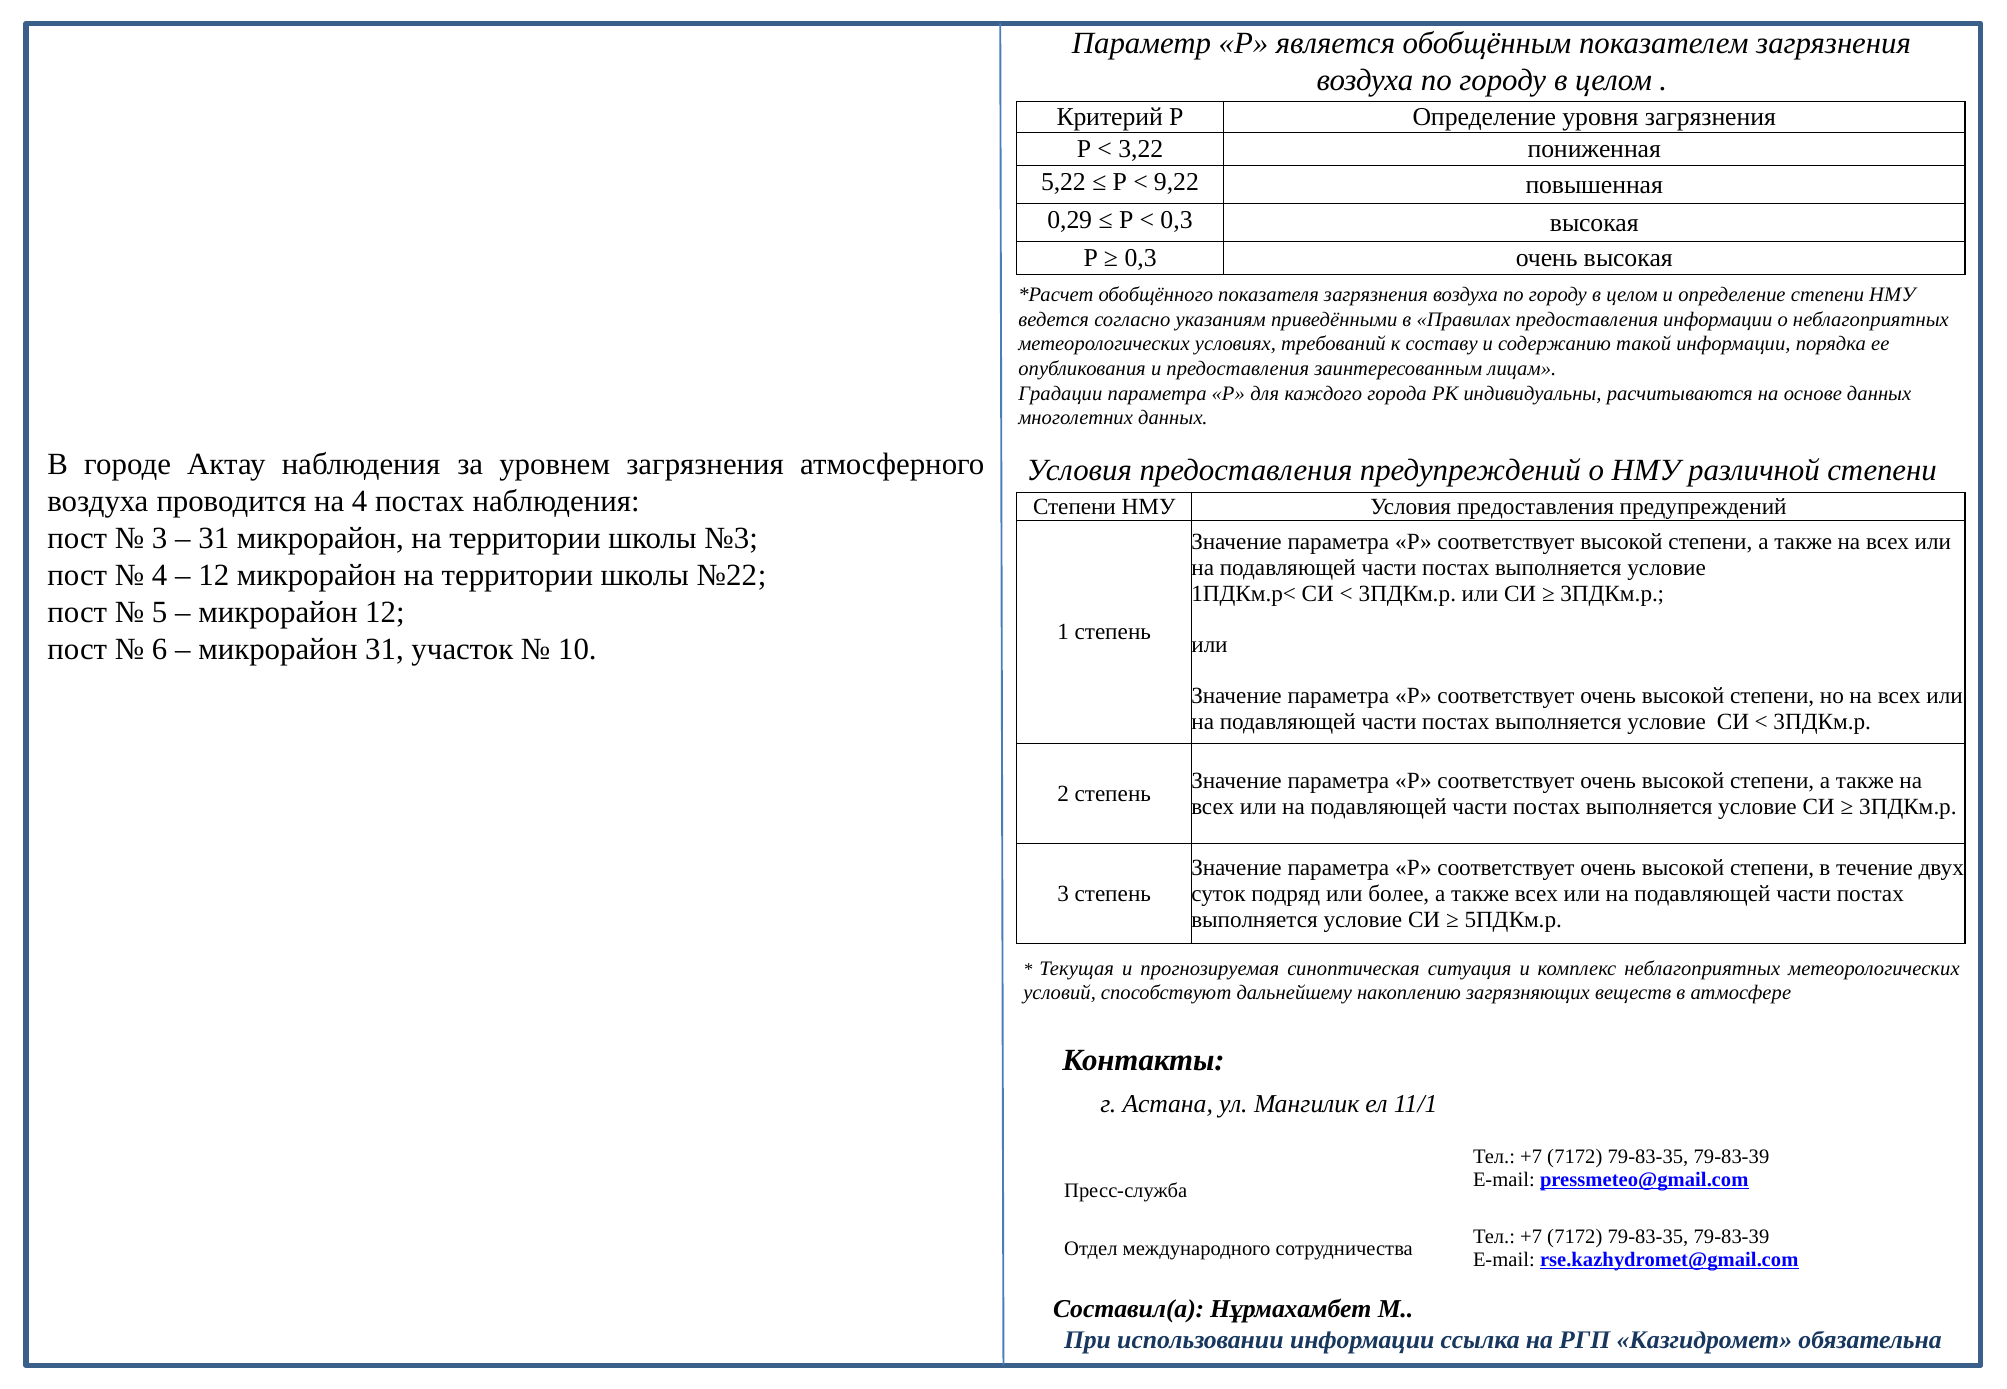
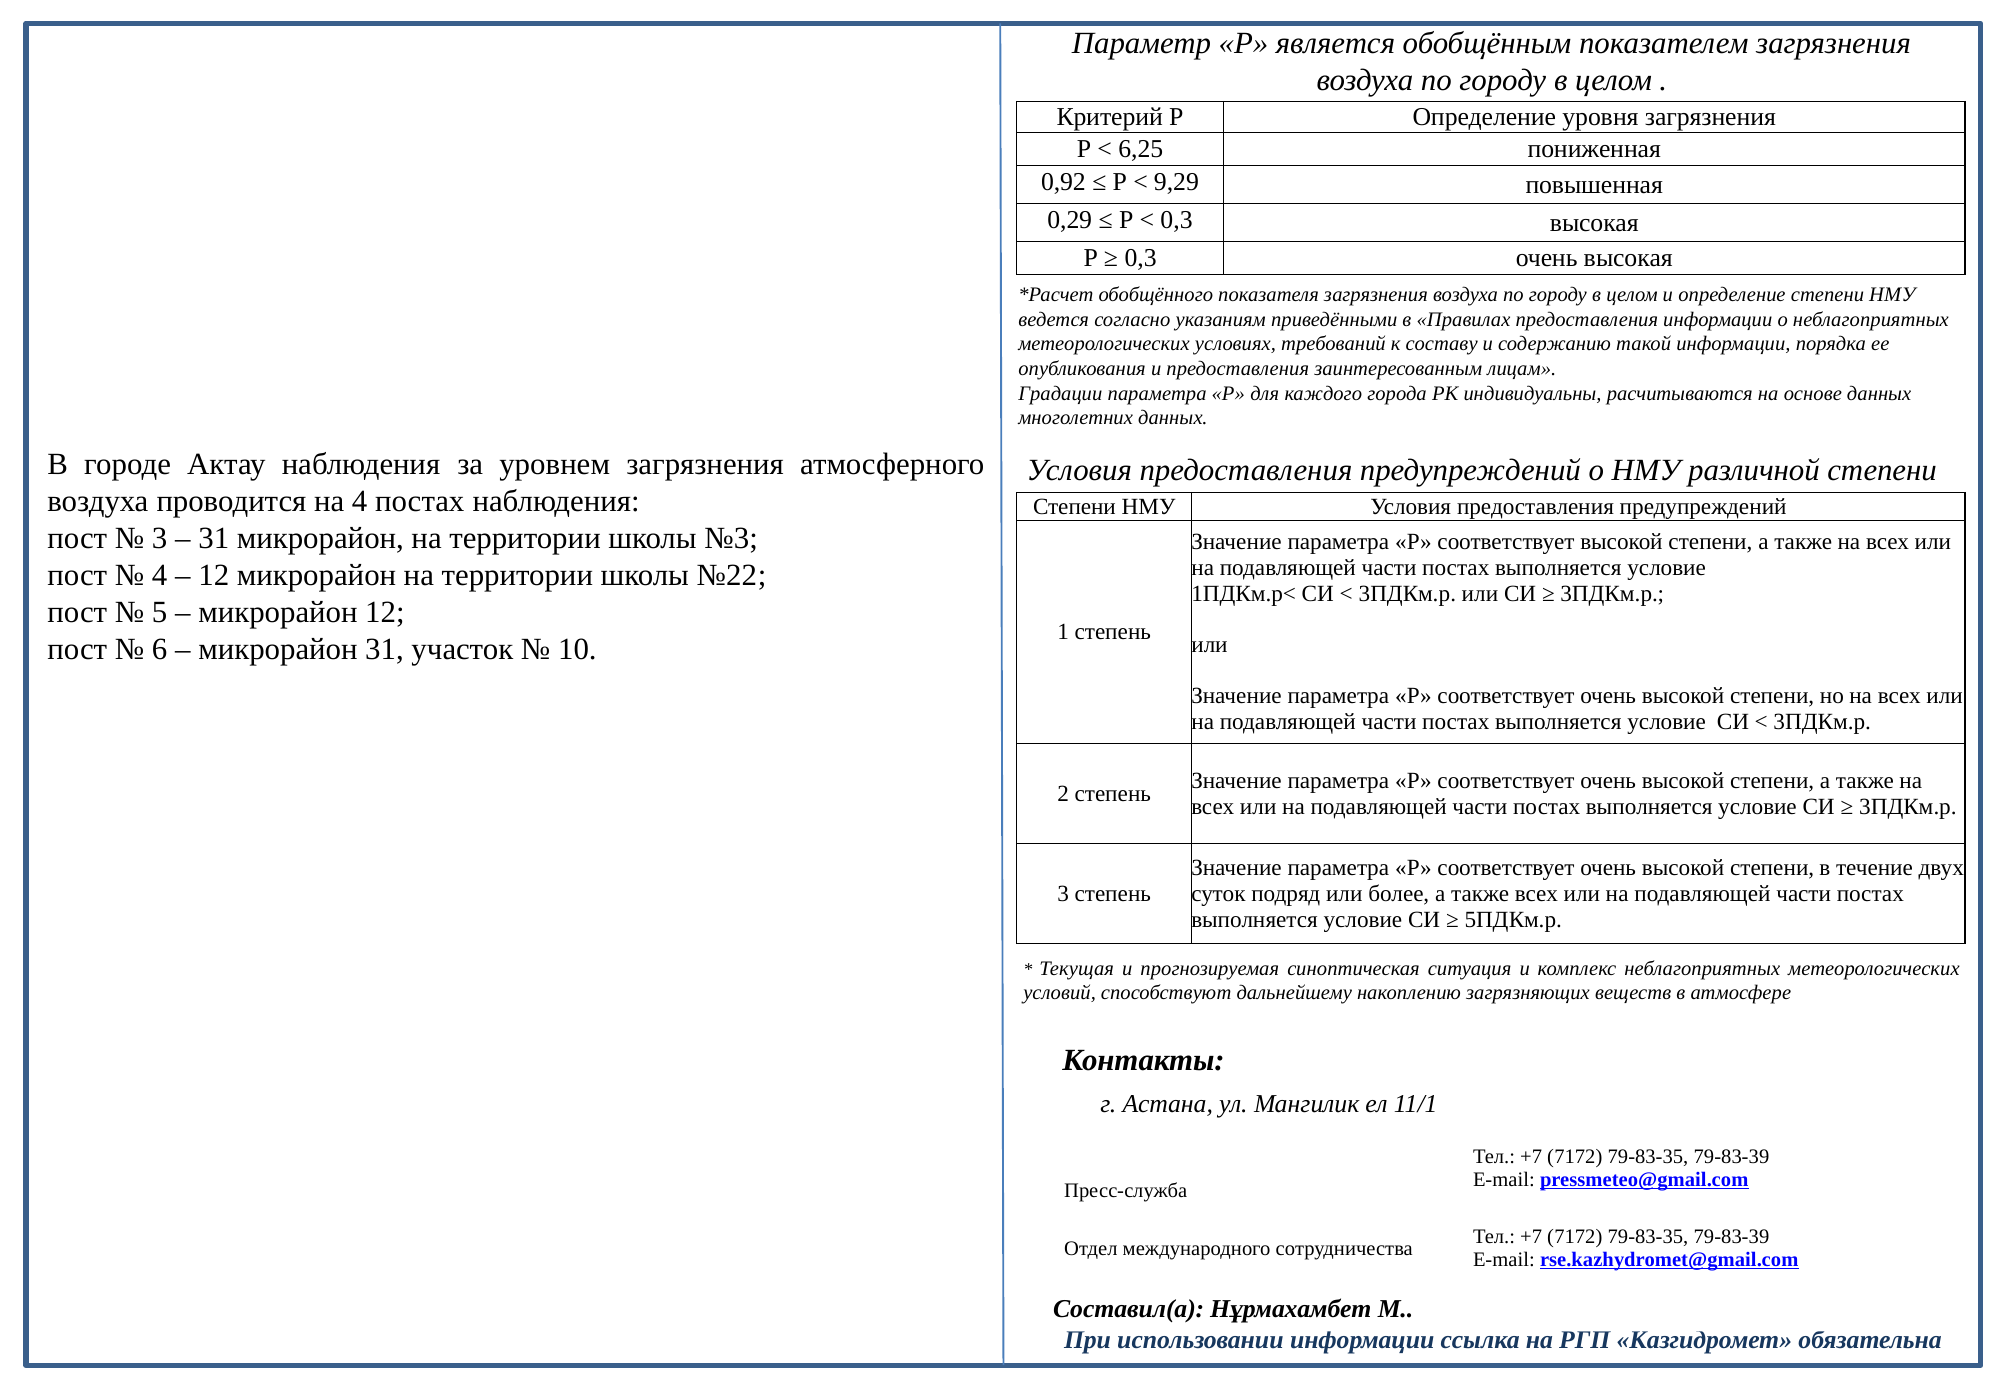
3,22: 3,22 -> 6,25
5,22: 5,22 -> 0,92
9,22: 9,22 -> 9,29
